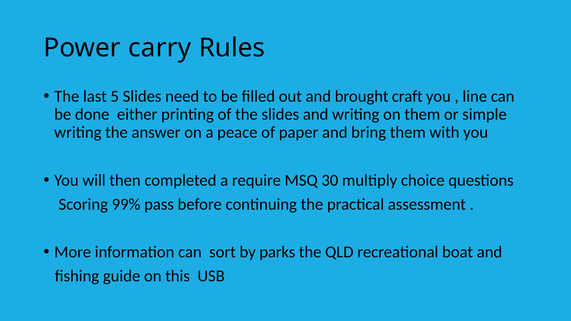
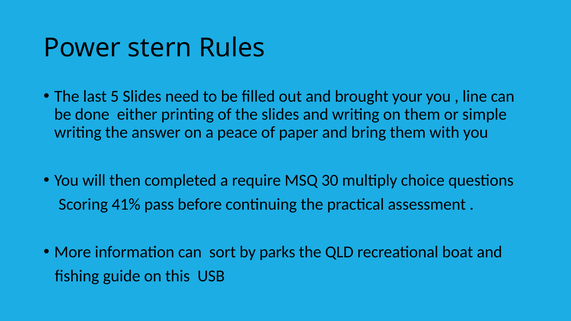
carry: carry -> stern
craft: craft -> your
99%: 99% -> 41%
